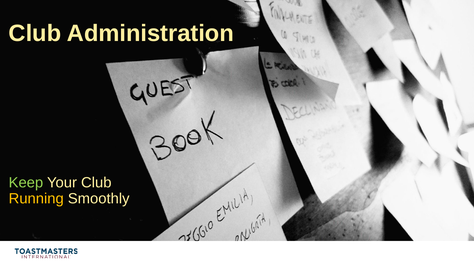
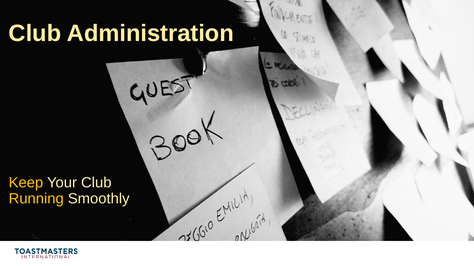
Keep colour: light green -> yellow
